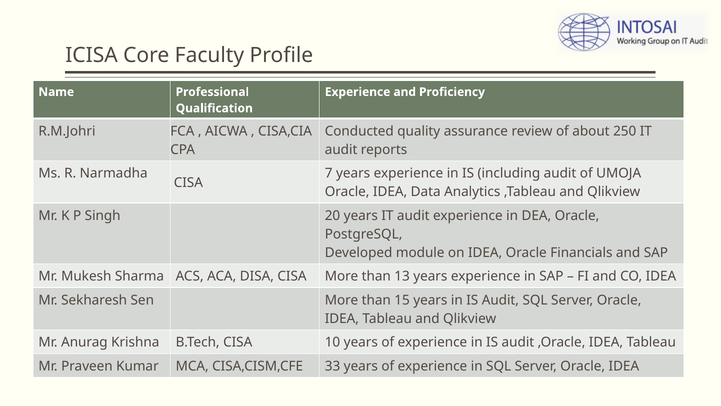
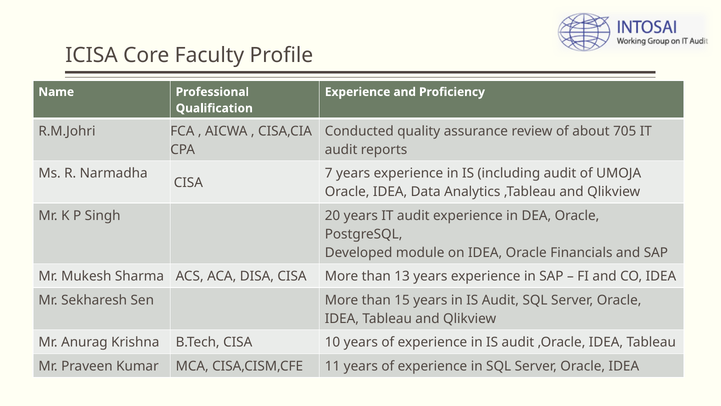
250: 250 -> 705
33: 33 -> 11
